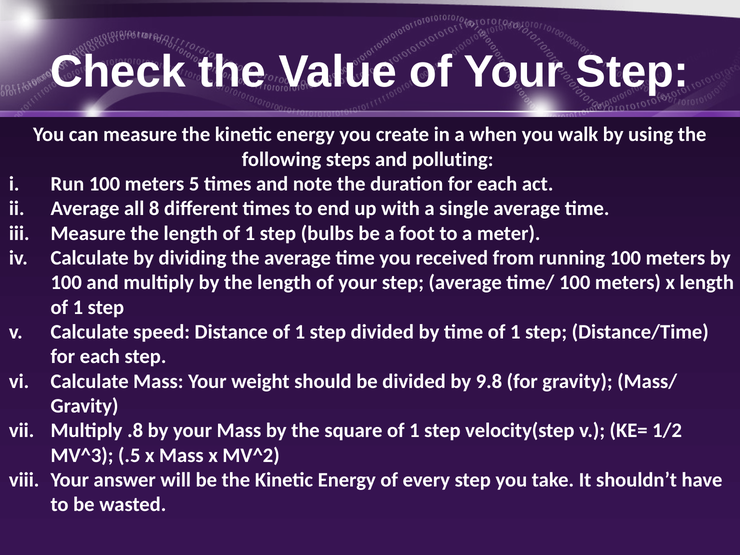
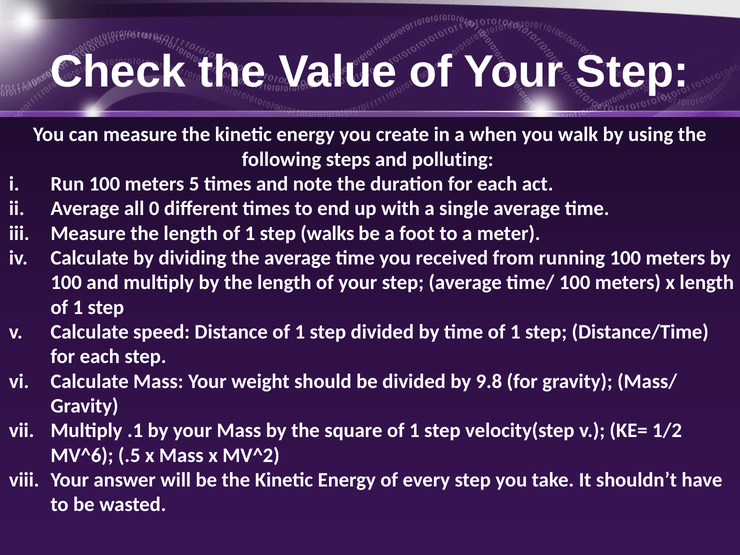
8: 8 -> 0
bulbs: bulbs -> walks
.8: .8 -> .1
MV^3: MV^3 -> MV^6
